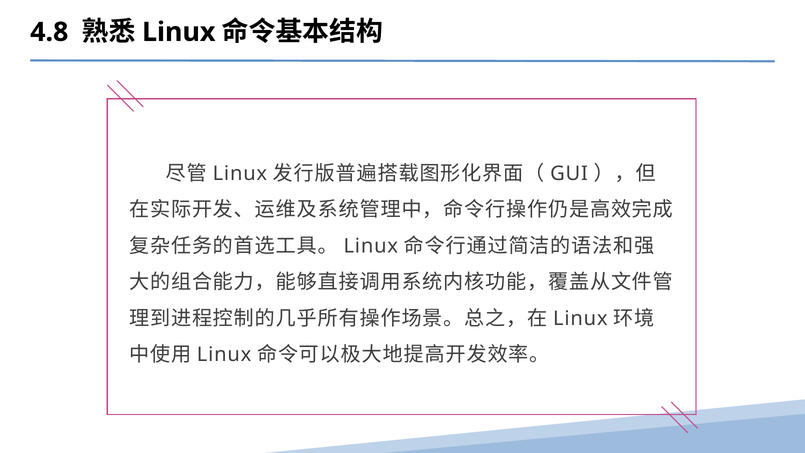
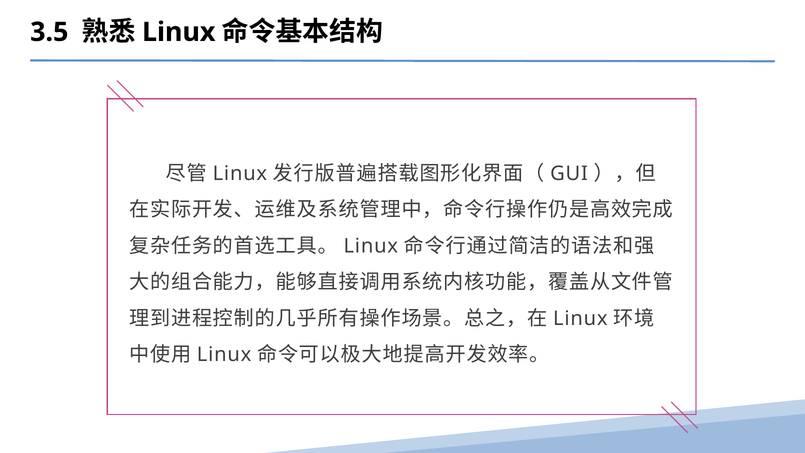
4.8: 4.8 -> 3.5
